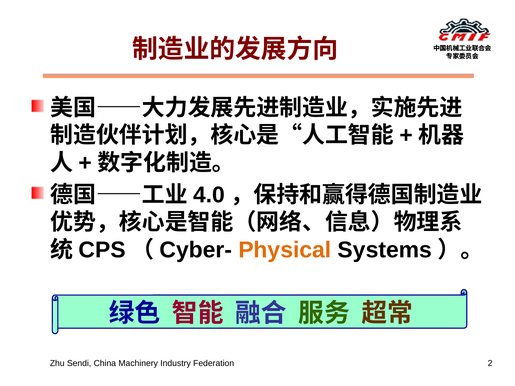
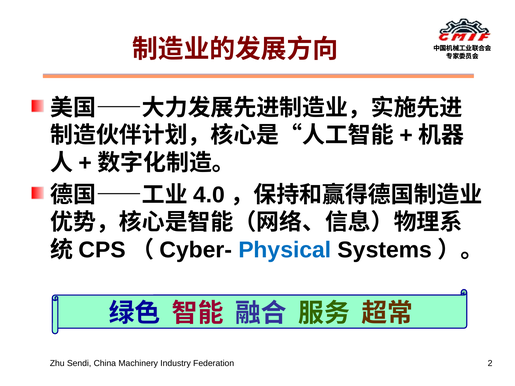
Physical colour: orange -> blue
